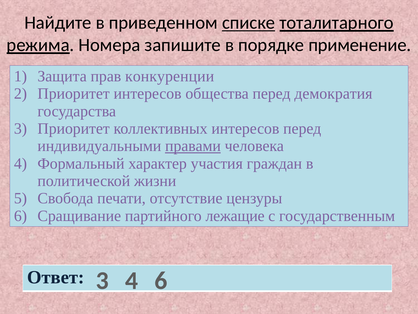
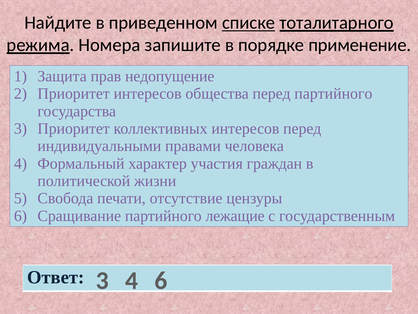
конкуренции: конкуренции -> недопущение
перед демократия: демократия -> партийного
правами underline: present -> none
